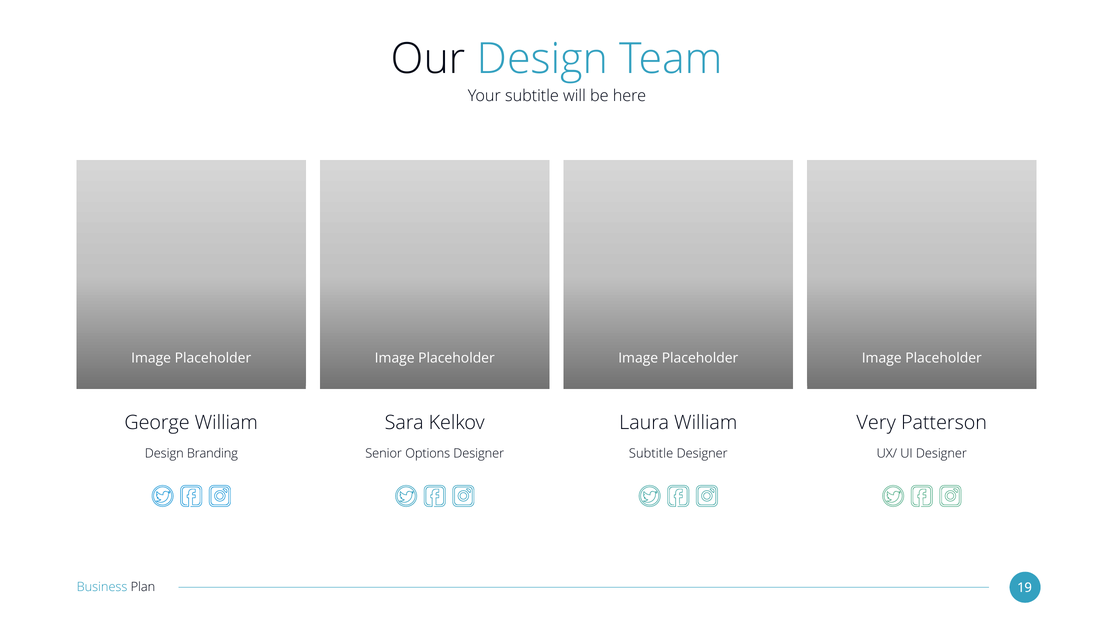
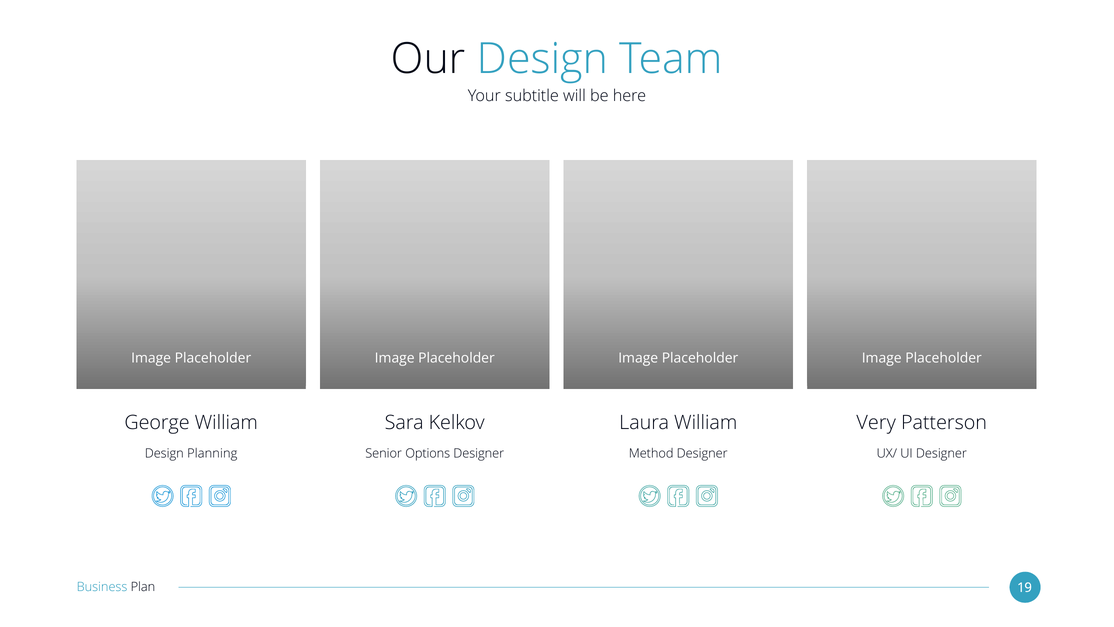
Branding: Branding -> Planning
Subtitle at (651, 453): Subtitle -> Method
